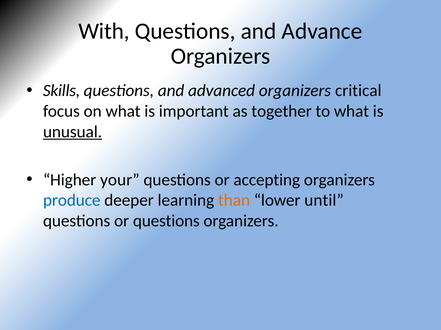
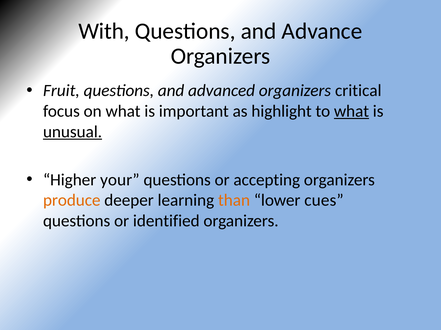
Skills: Skills -> Fruit
together: together -> highlight
what at (351, 111) underline: none -> present
produce colour: blue -> orange
until: until -> cues
or questions: questions -> identified
